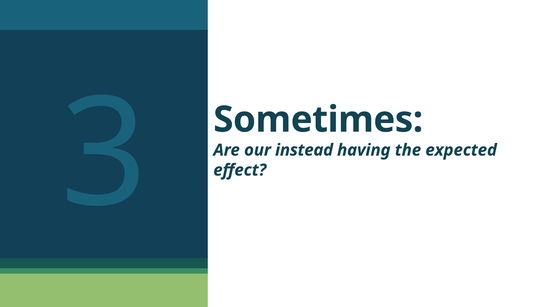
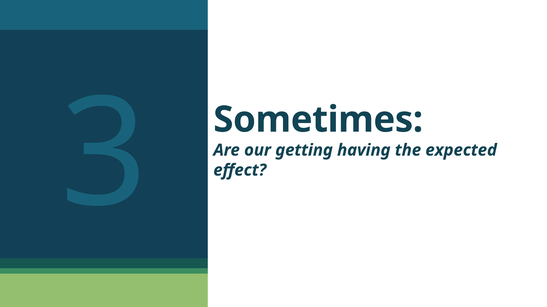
instead: instead -> getting
